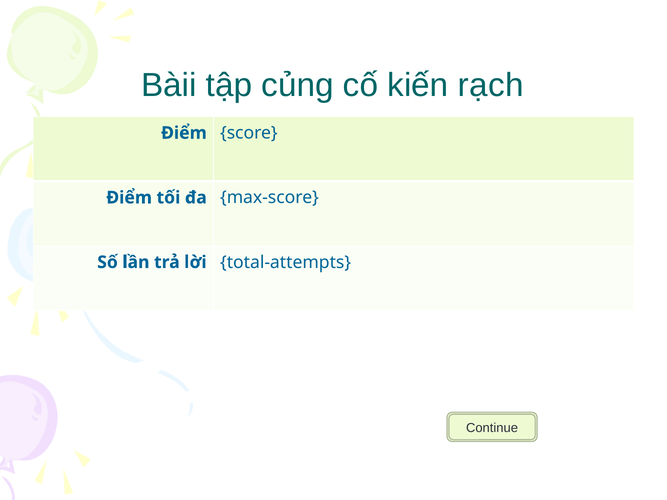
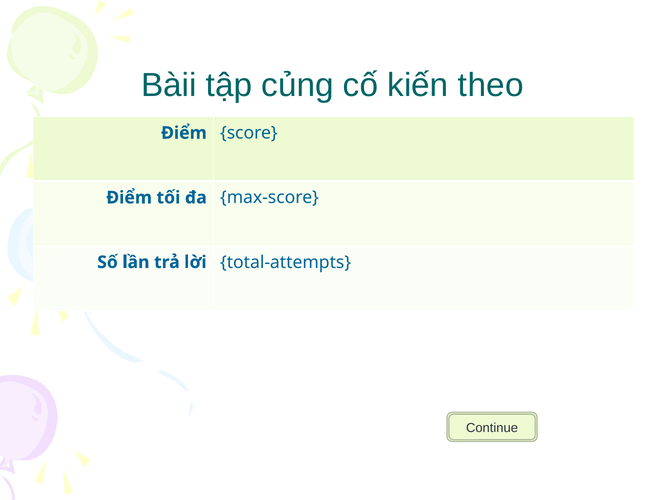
rạch: rạch -> theo
